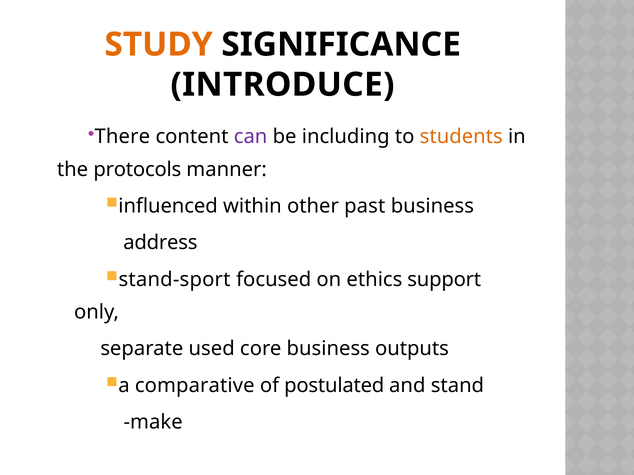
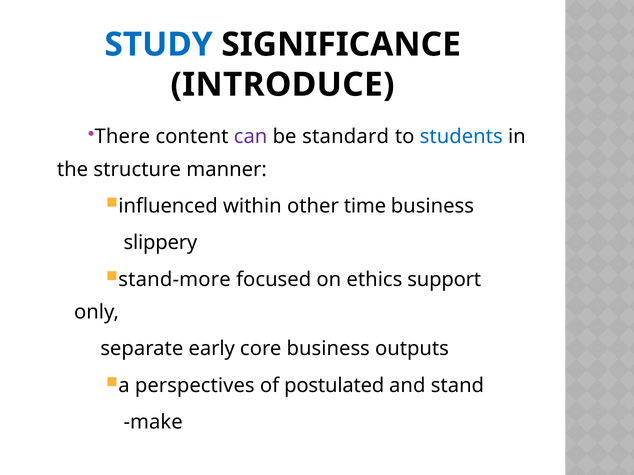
STUDY colour: orange -> blue
including: including -> standard
students colour: orange -> blue
protocols: protocols -> structure
past: past -> time
address: address -> slippery
stand-sport: stand-sport -> stand-more
used: used -> early
comparative: comparative -> perspectives
